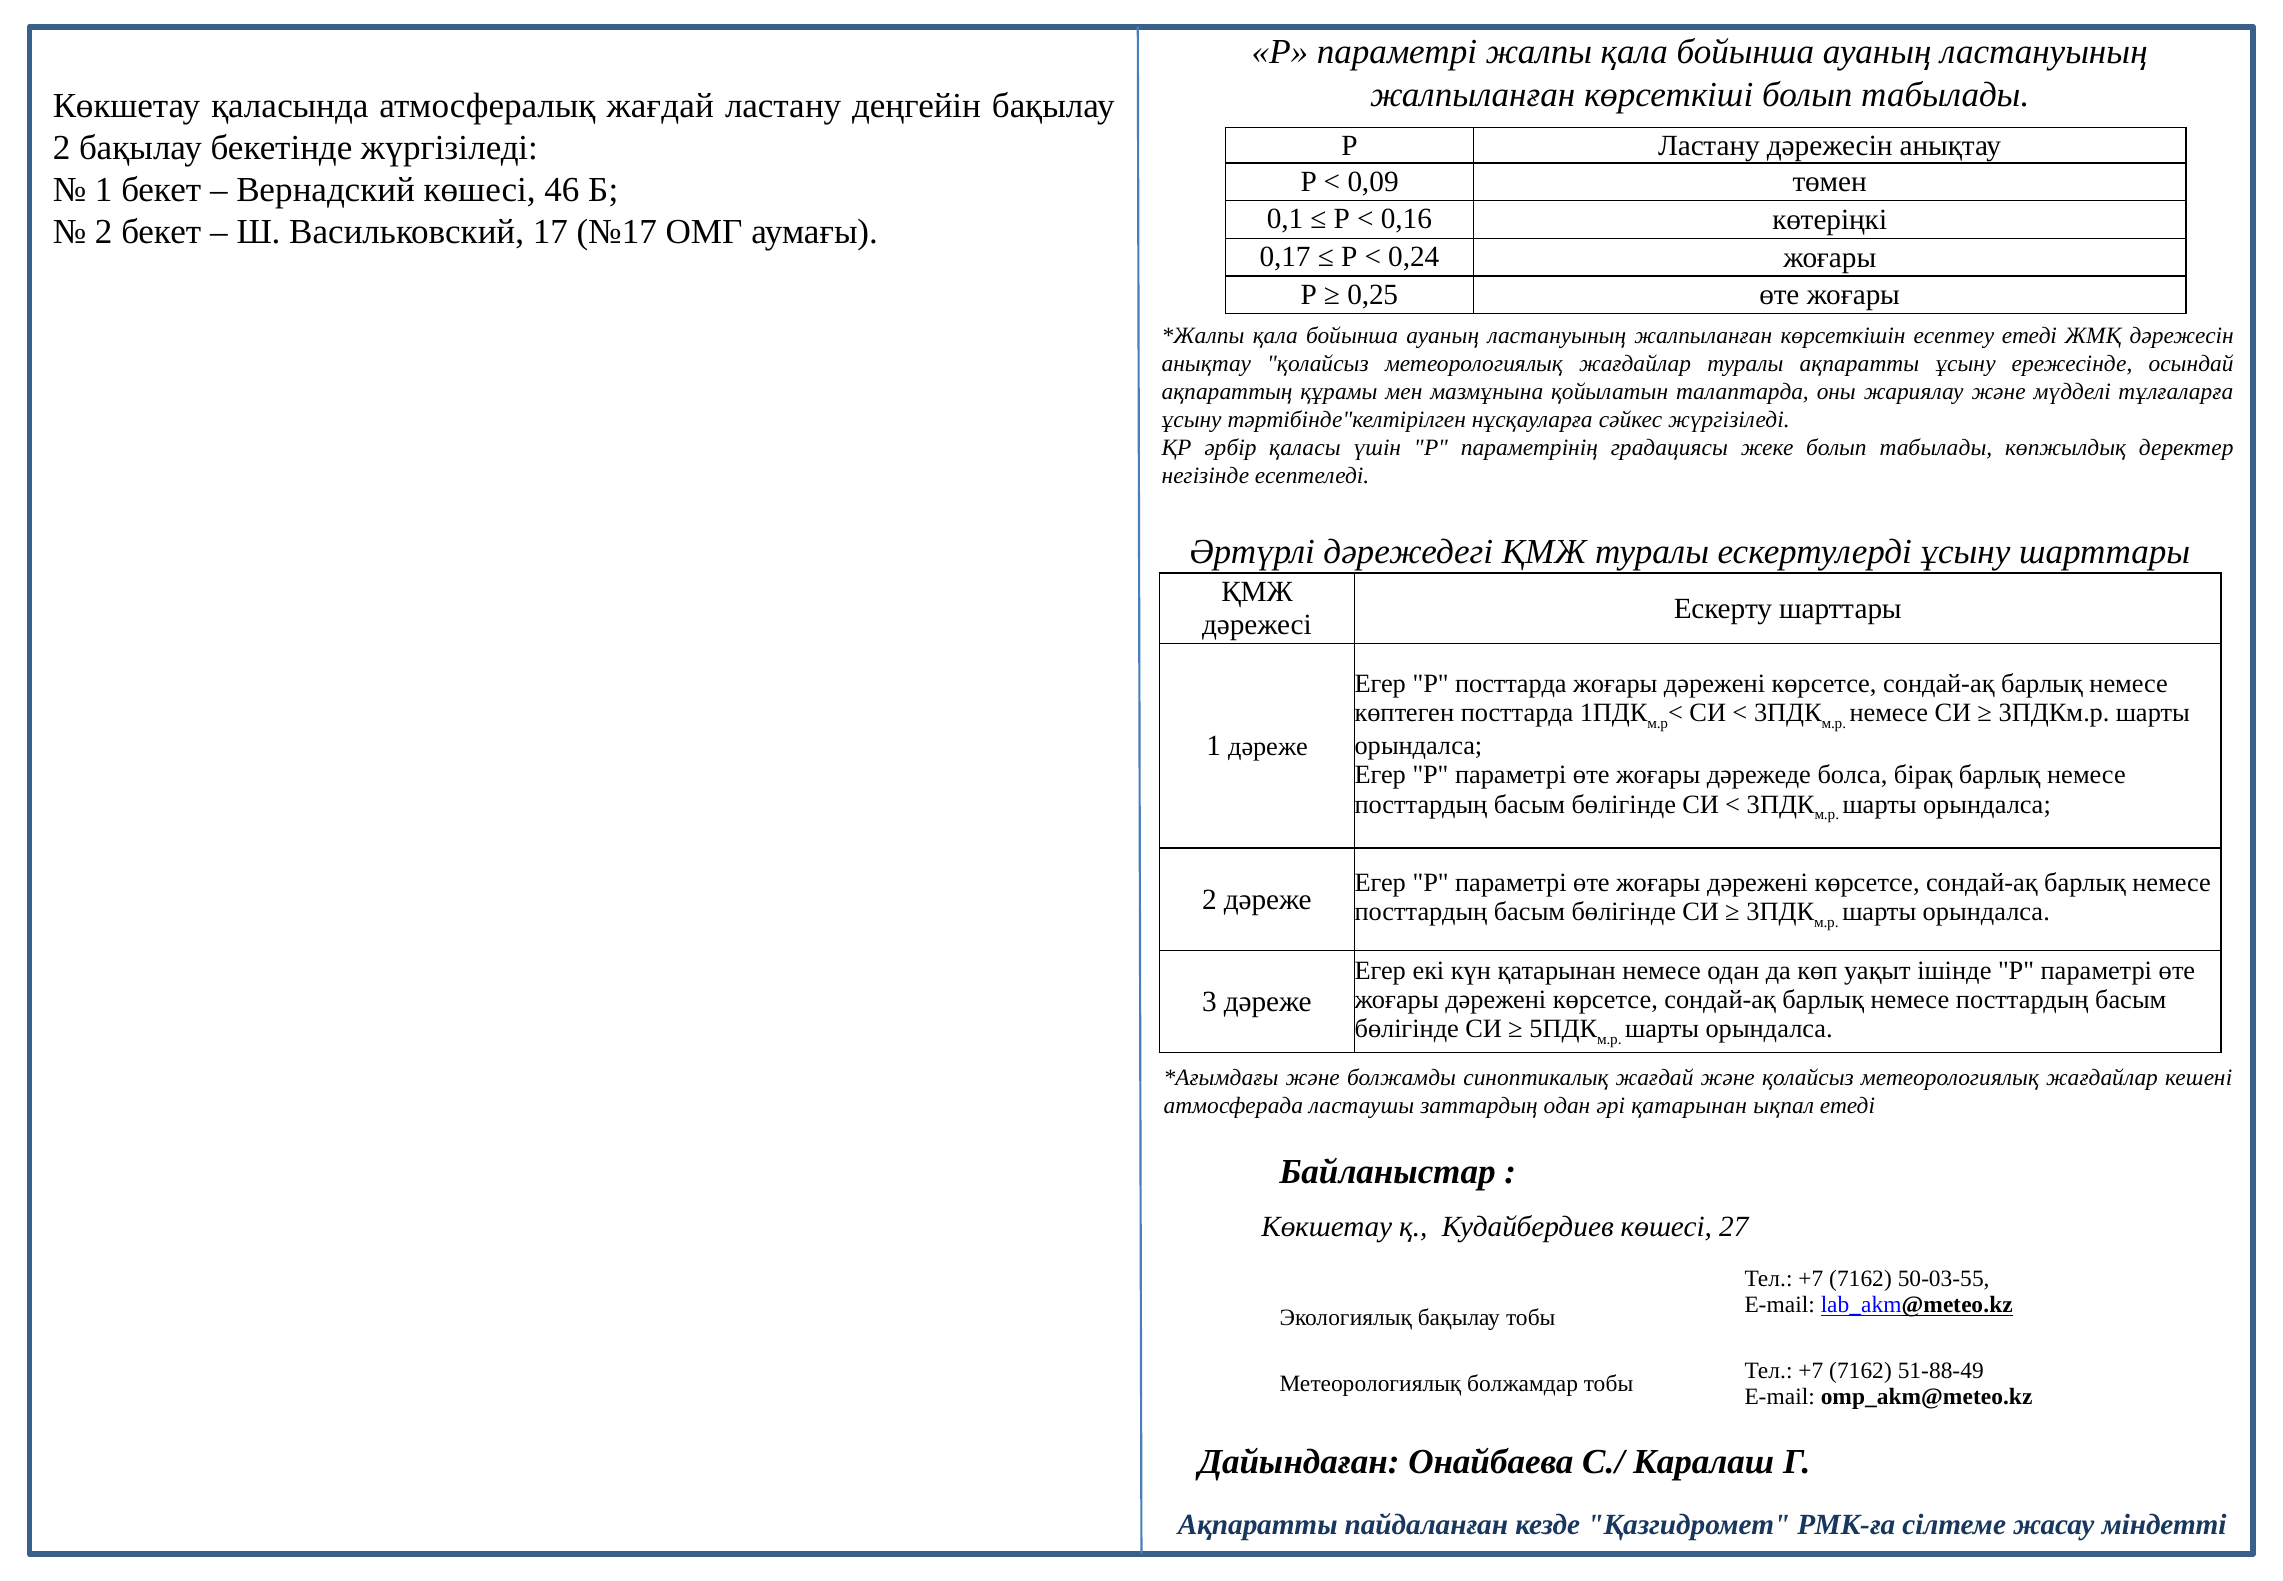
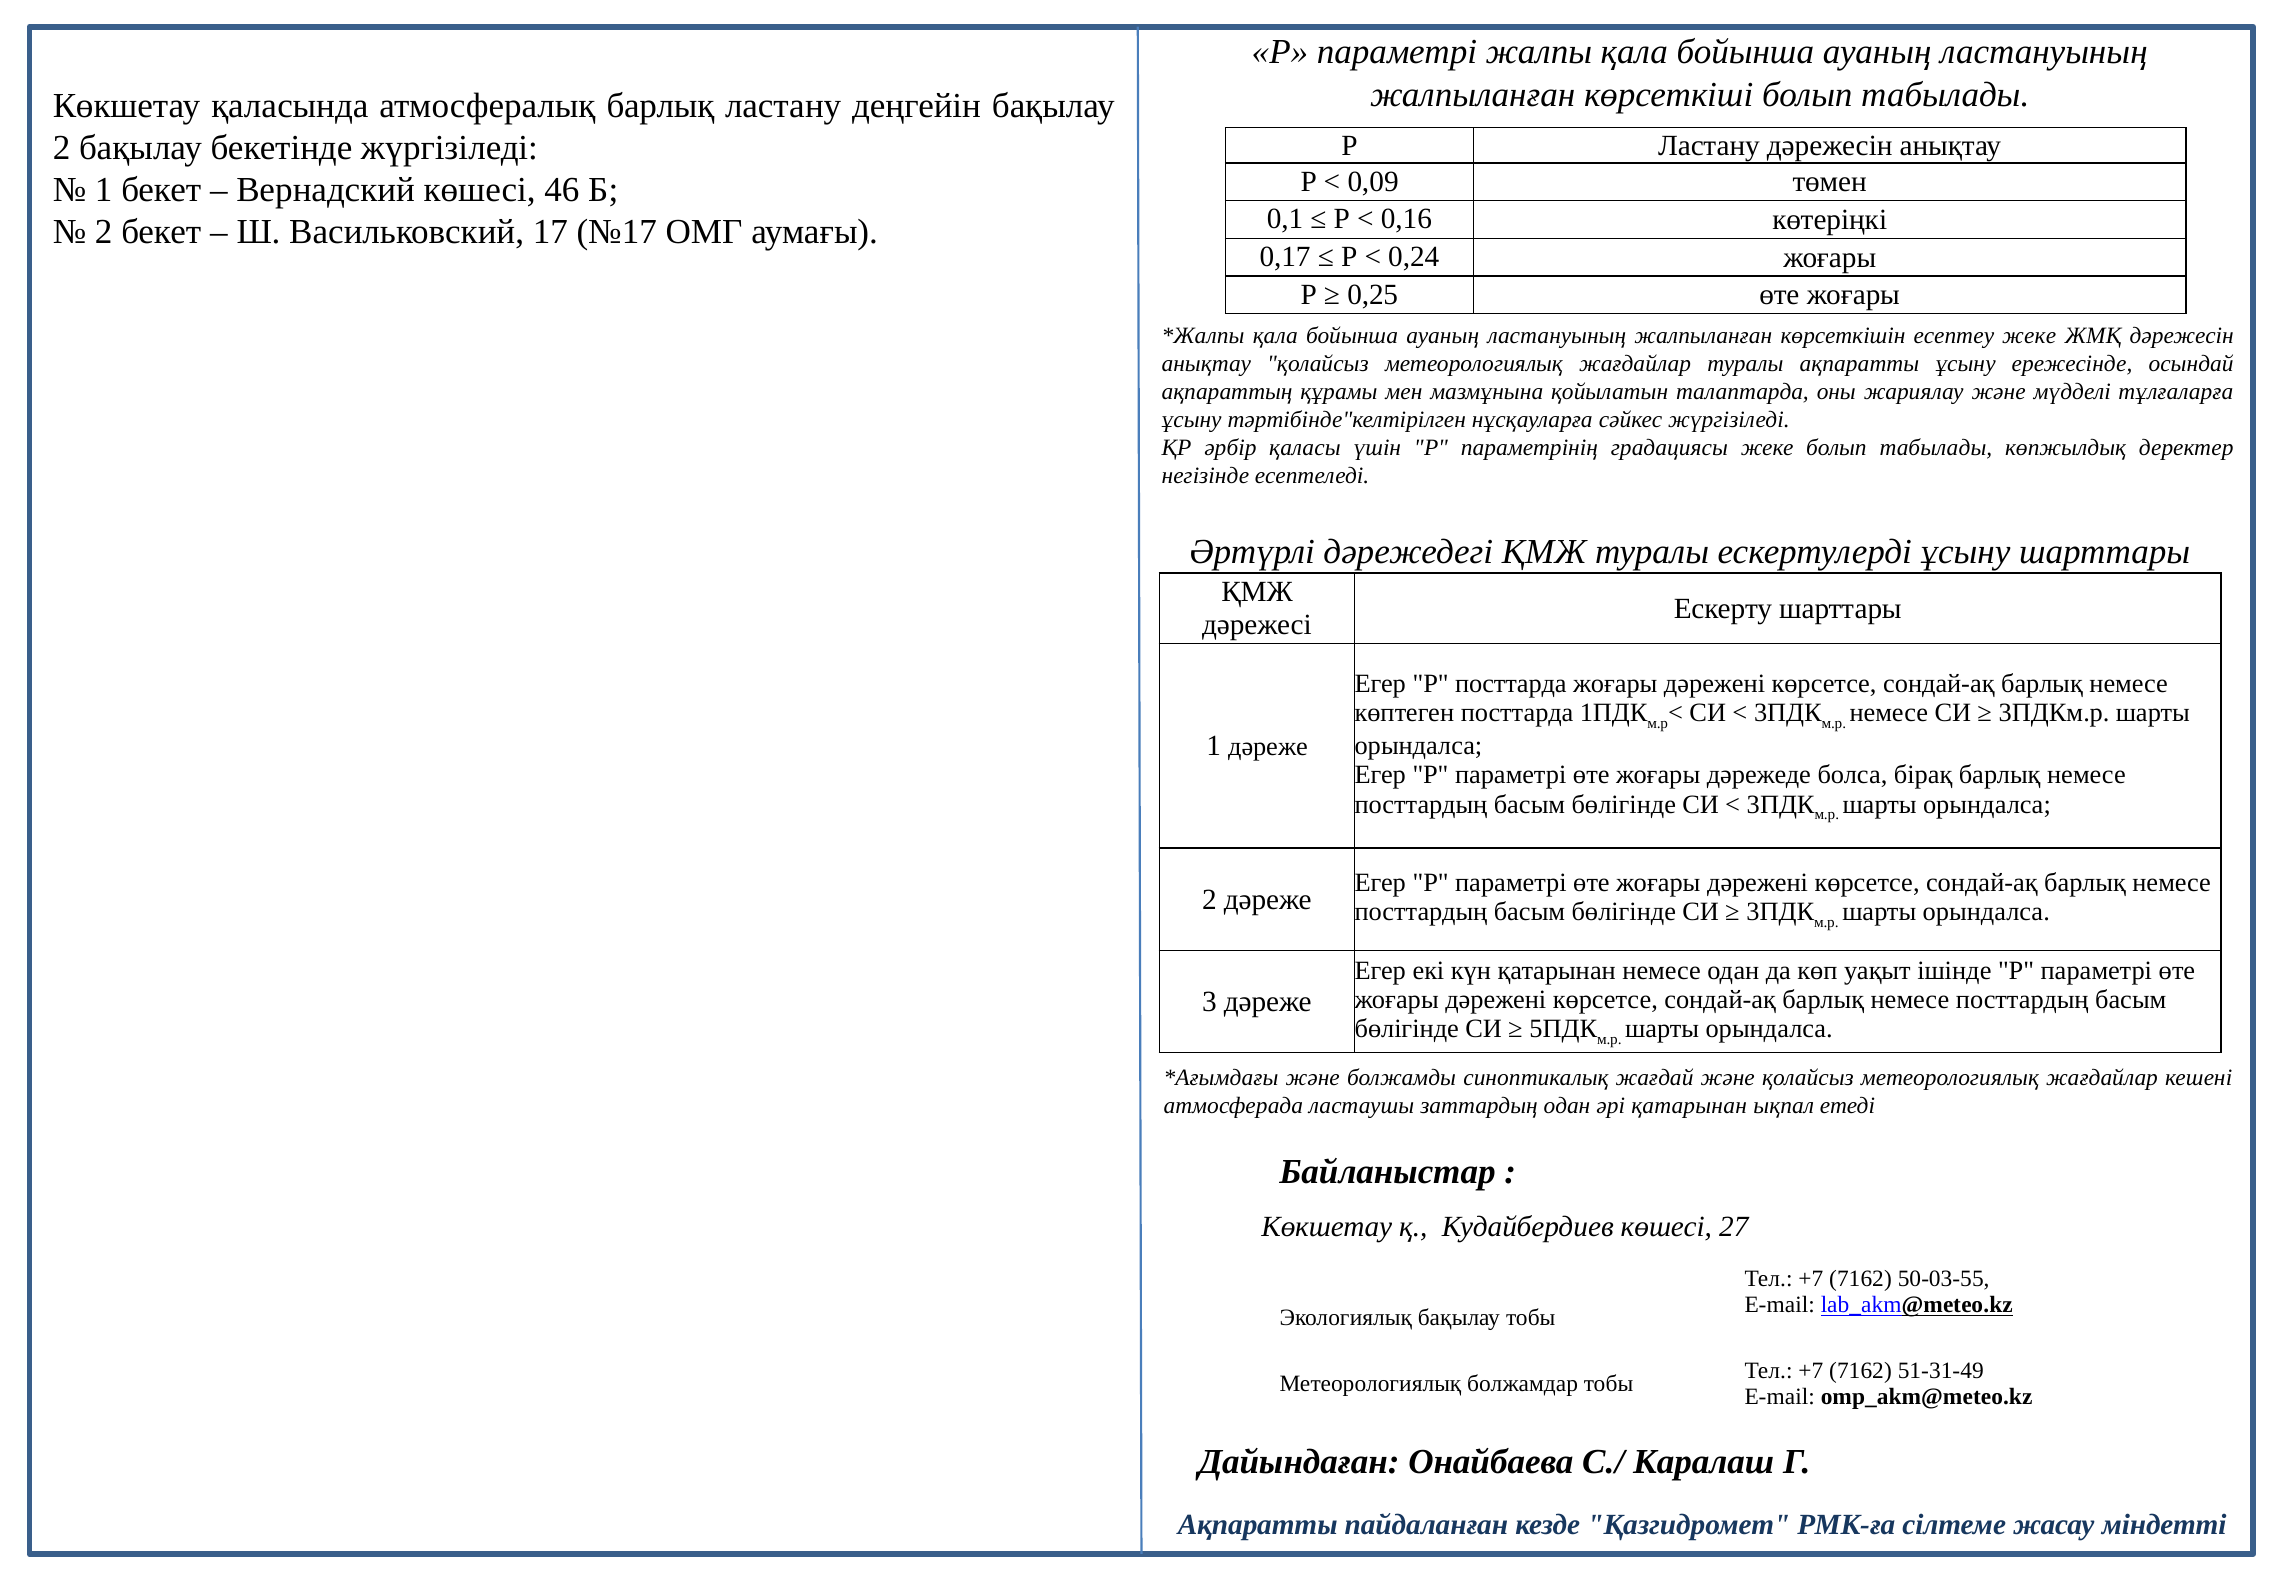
атмосфералық жағдай: жағдай -> барлық
есептеу етеді: етеді -> жеке
51-88-49: 51-88-49 -> 51-31-49
